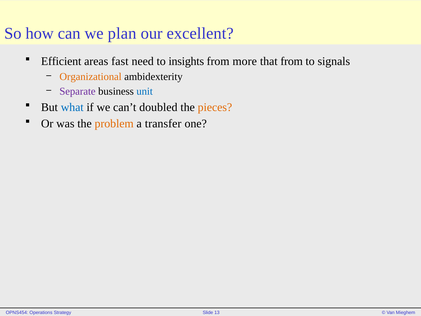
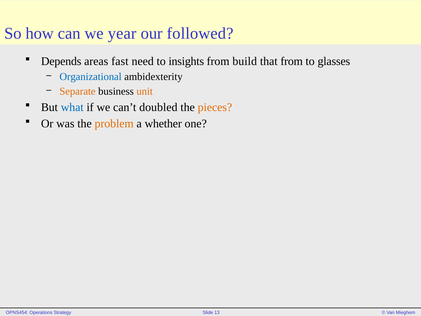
plan: plan -> year
excellent: excellent -> followed
Efficient: Efficient -> Depends
more: more -> build
signals: signals -> glasses
Organizational colour: orange -> blue
Separate colour: purple -> orange
unit colour: blue -> orange
transfer: transfer -> whether
